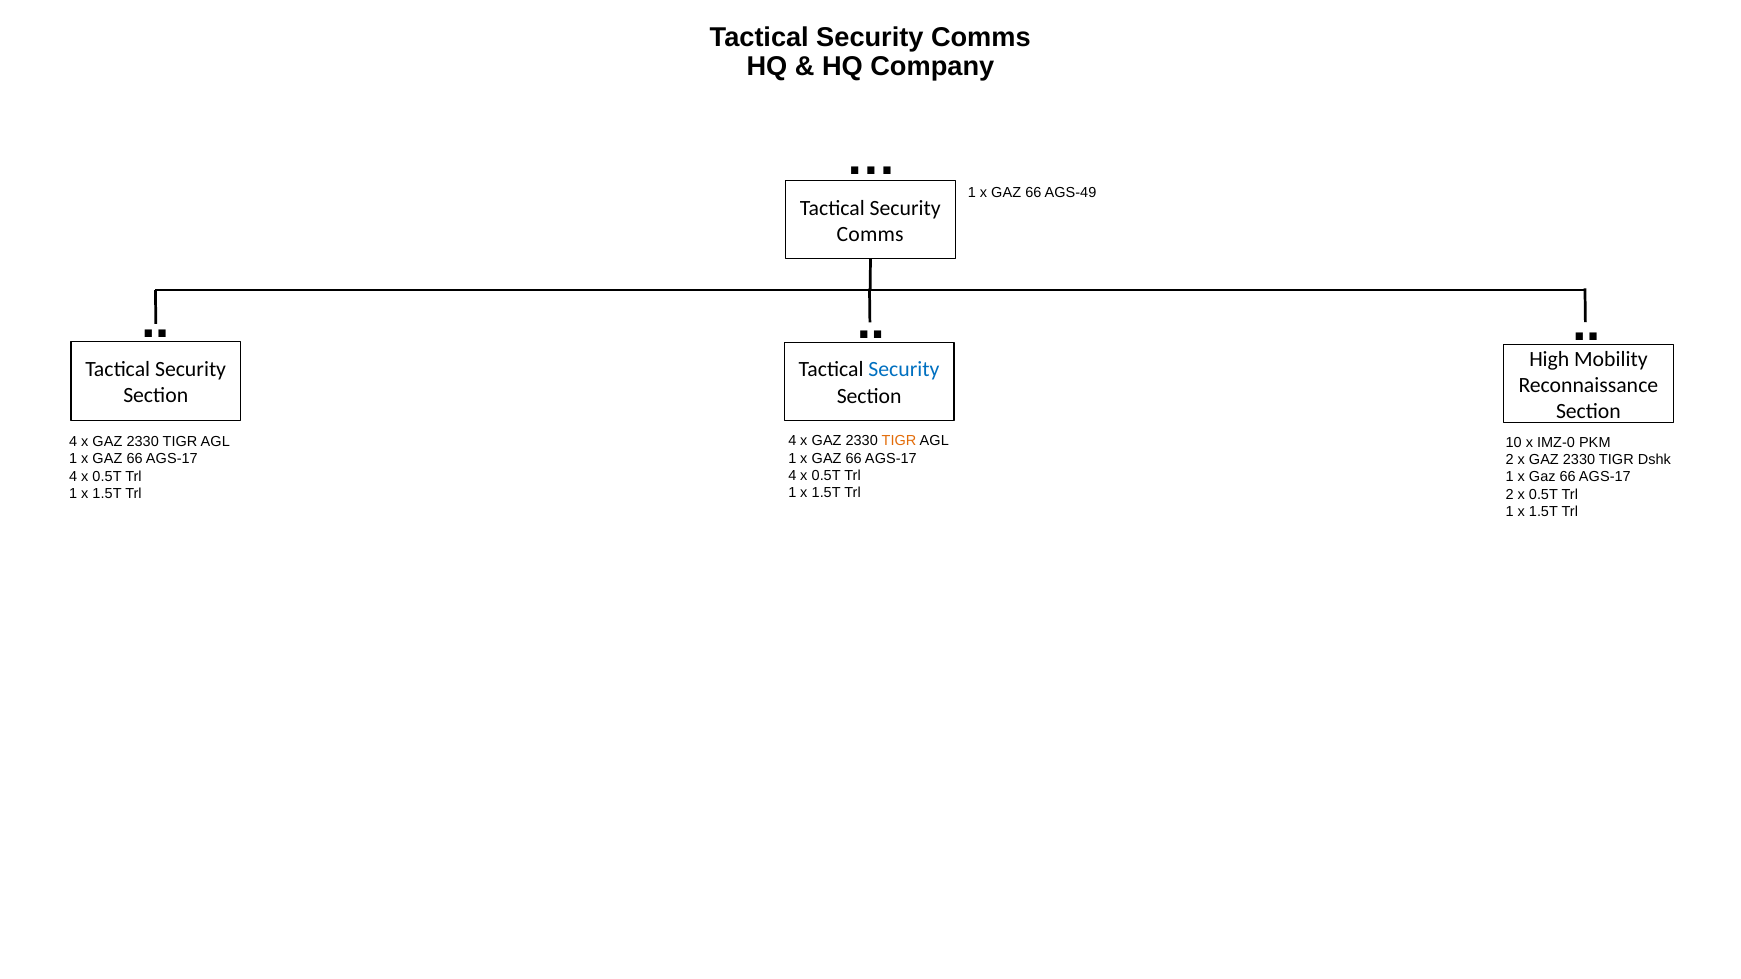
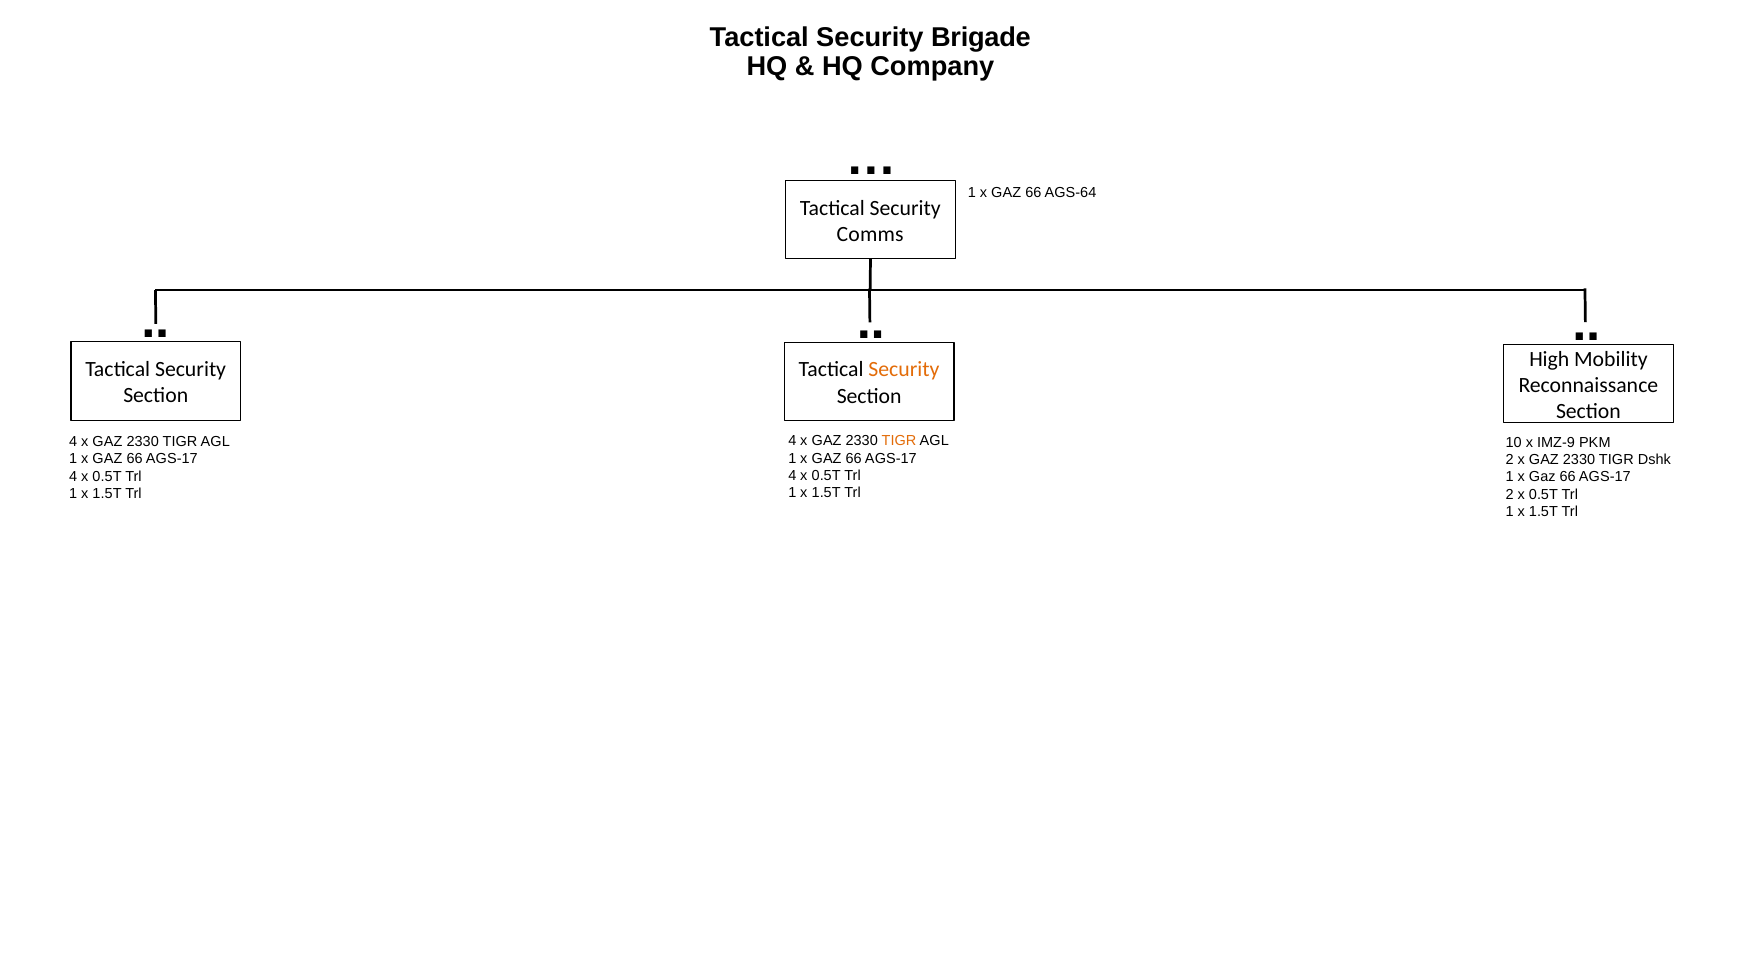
Comms at (981, 37): Comms -> Brigade
AGS-49: AGS-49 -> AGS-64
Security at (904, 370) colour: blue -> orange
IMZ-0: IMZ-0 -> IMZ-9
